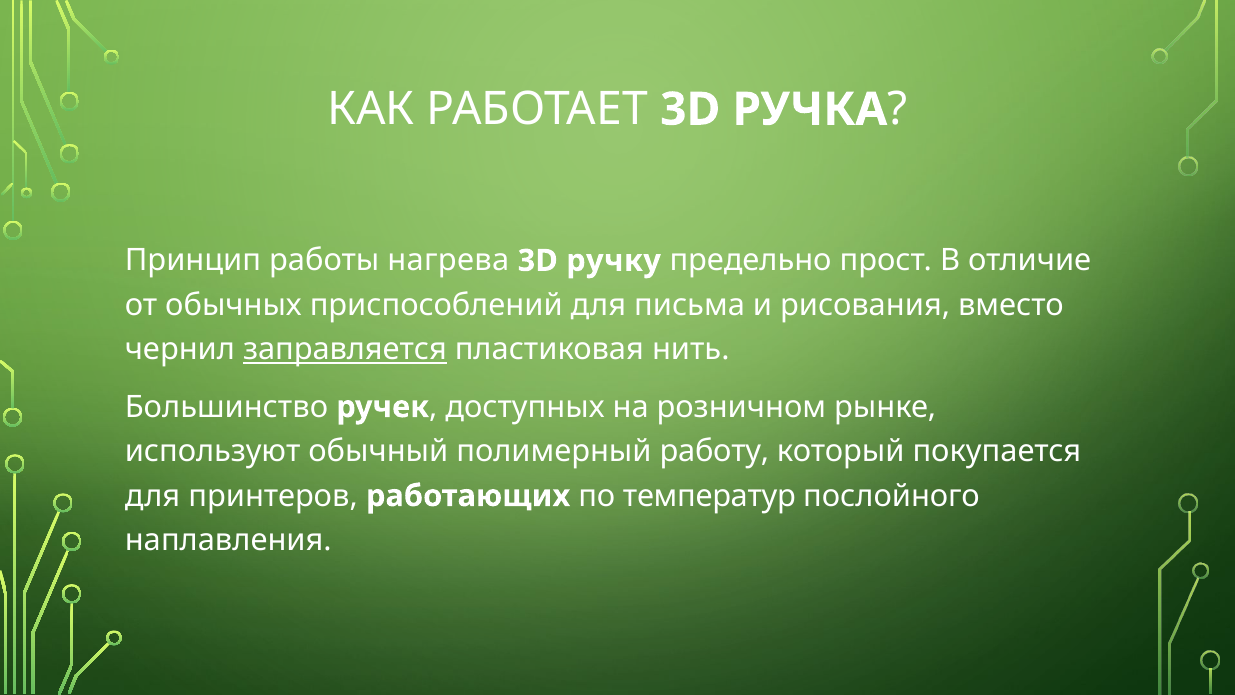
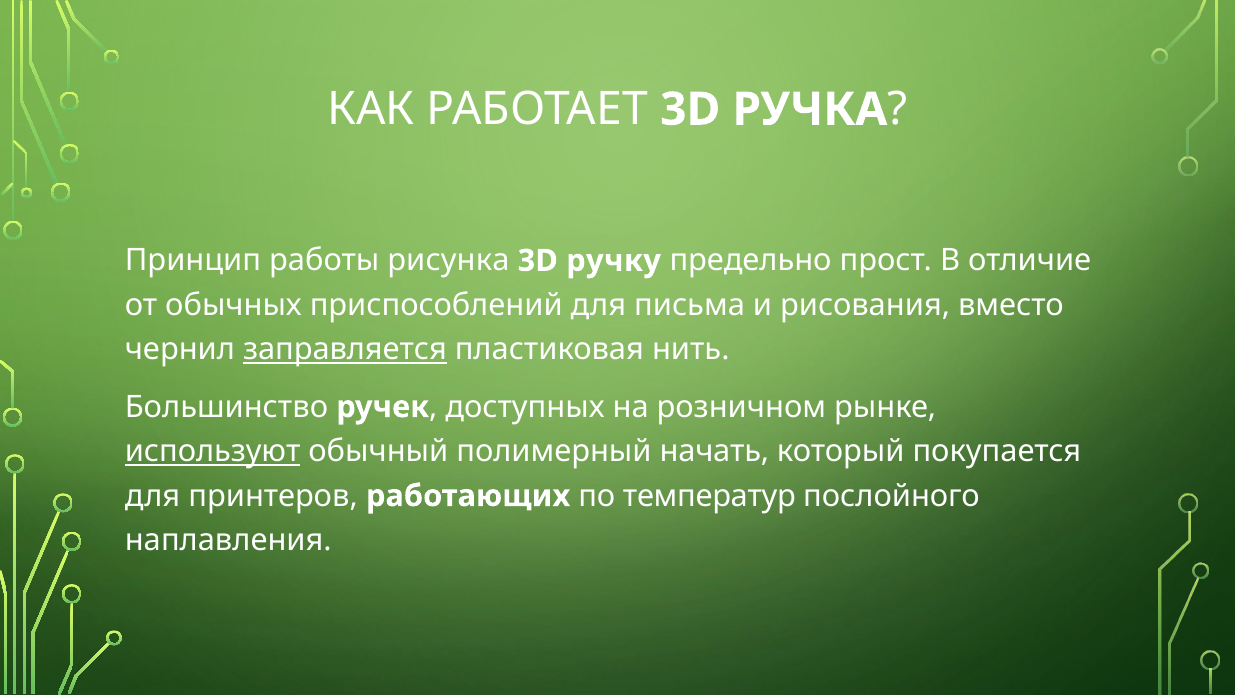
нагрева: нагрева -> рисунка
используют underline: none -> present
работу: работу -> начать
